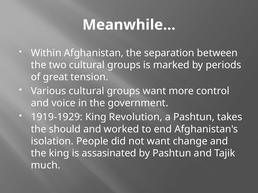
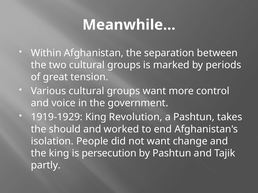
assasinated: assasinated -> persecution
much: much -> partly
